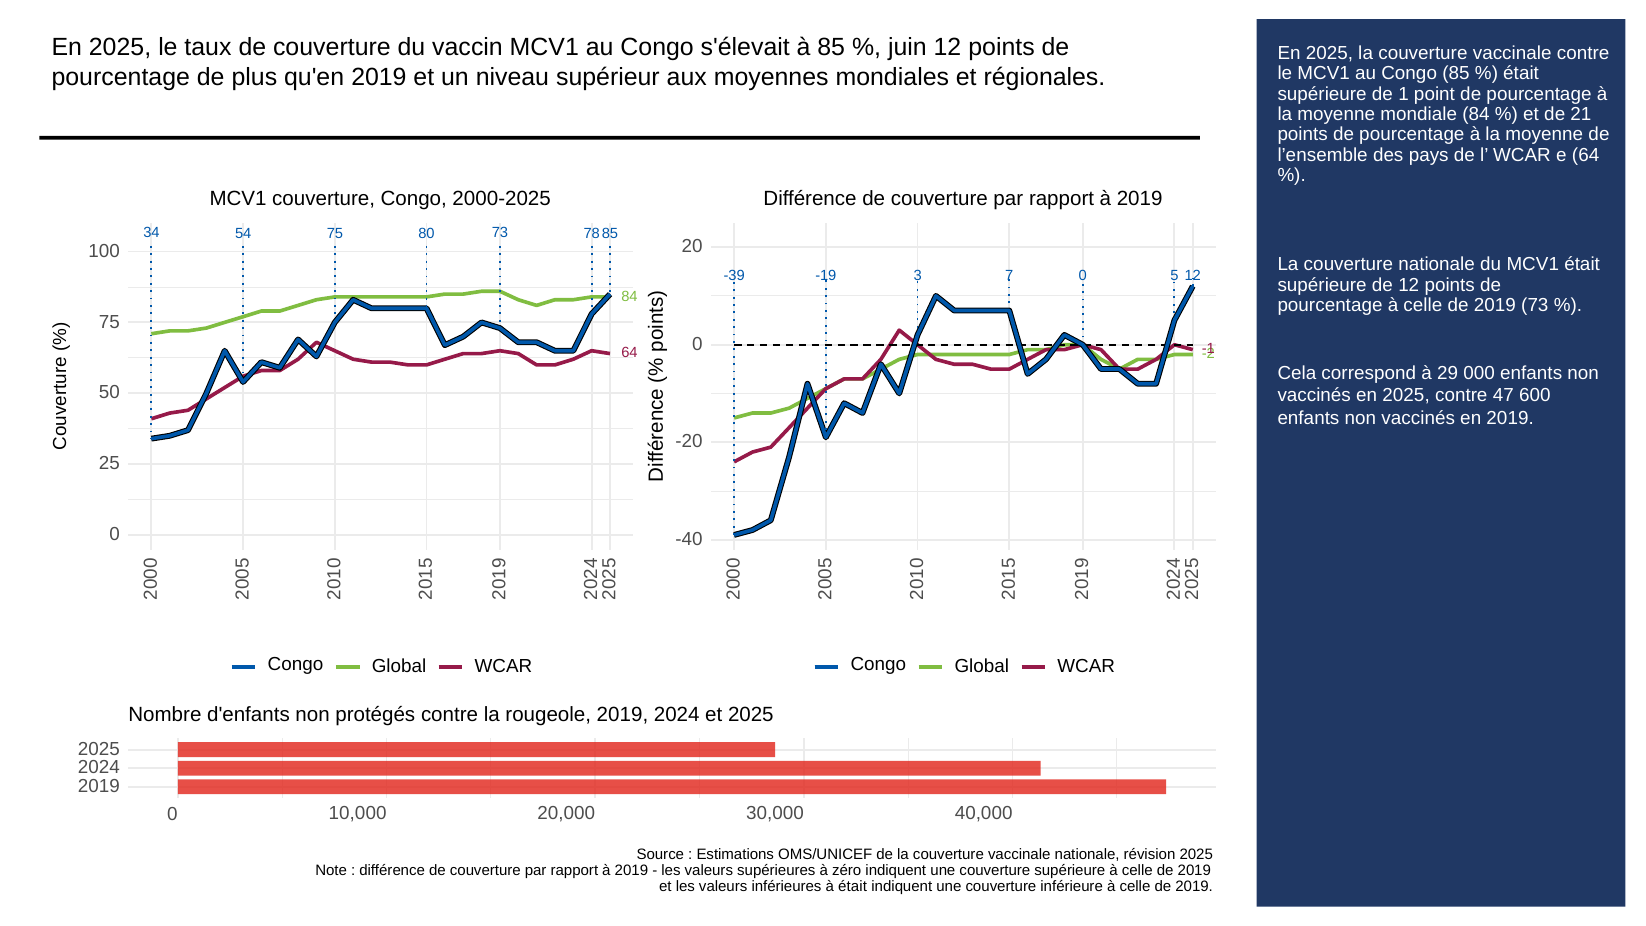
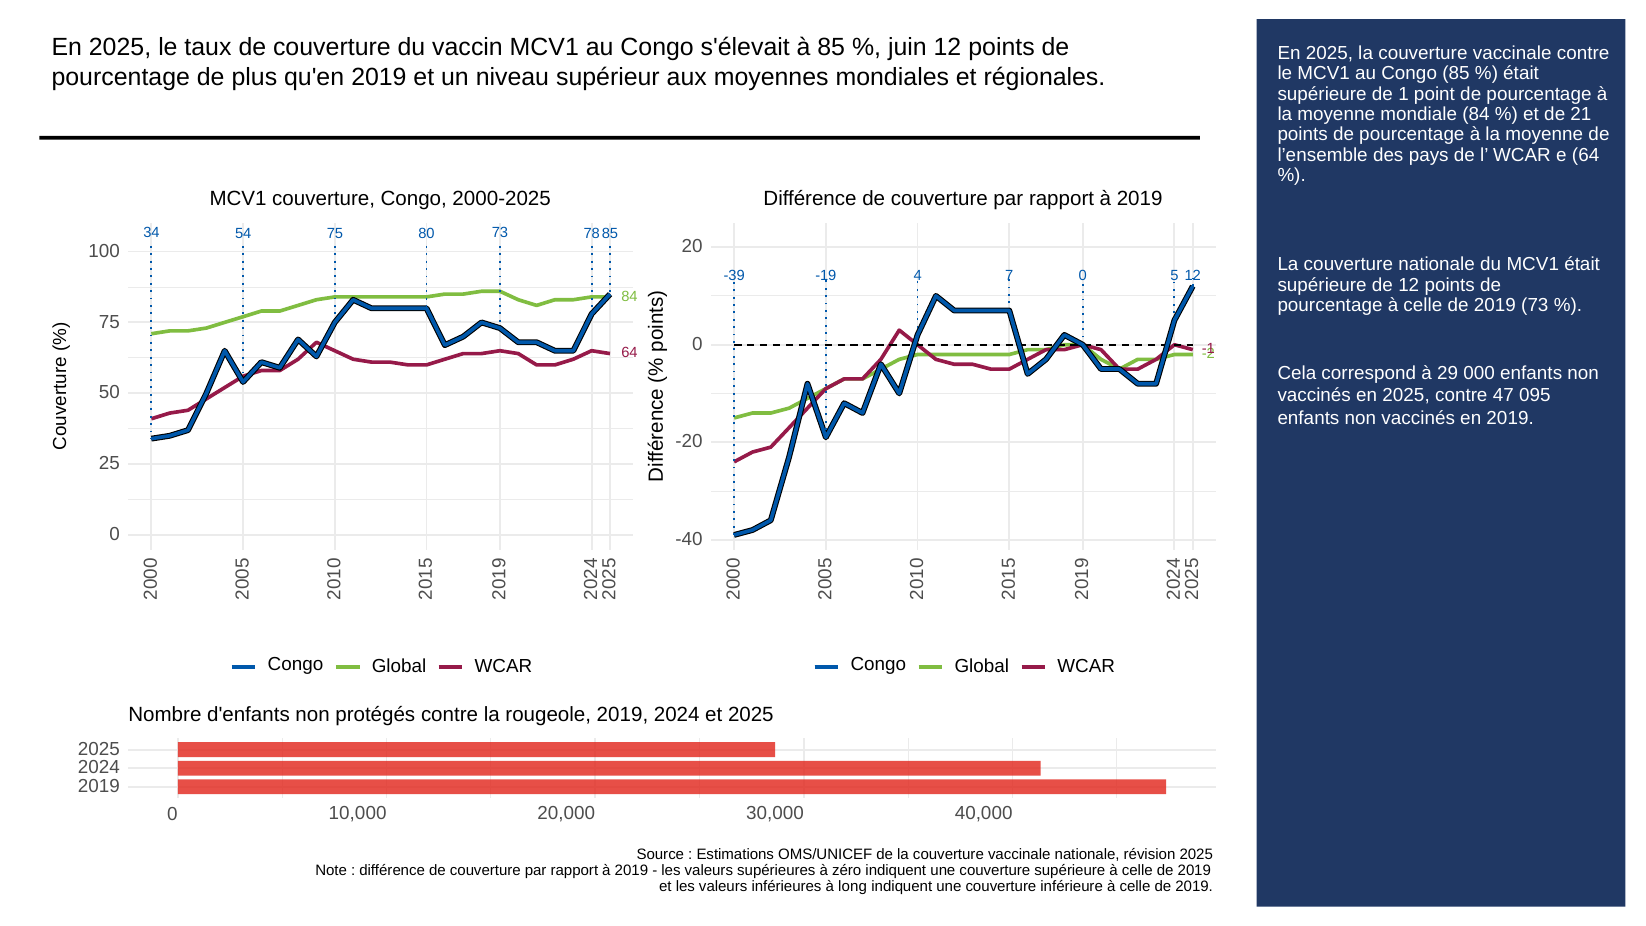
-19 3: 3 -> 4
600: 600 -> 095
à était: était -> long
